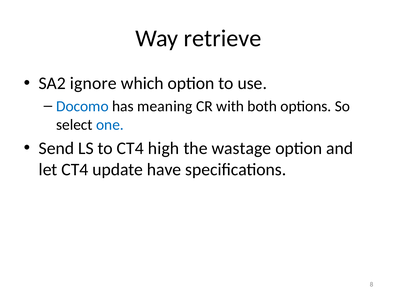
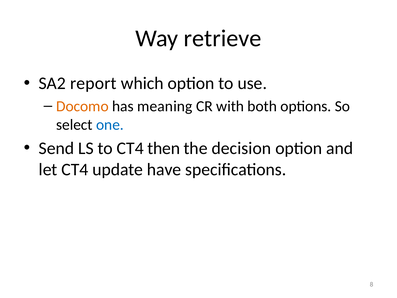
ignore: ignore -> report
Docomo colour: blue -> orange
high: high -> then
wastage: wastage -> decision
